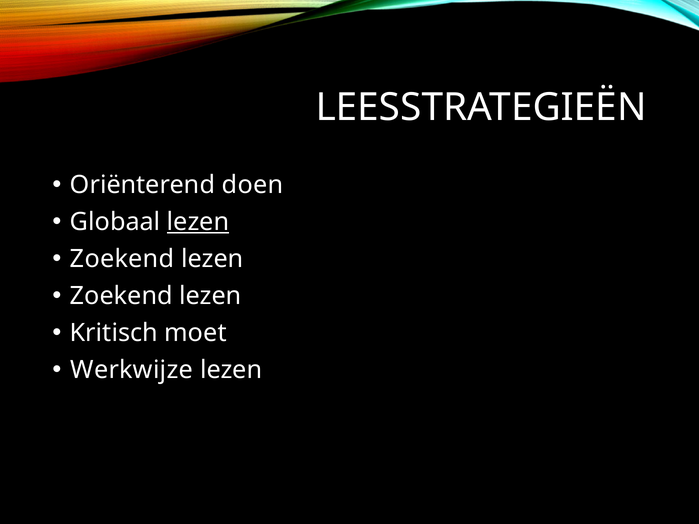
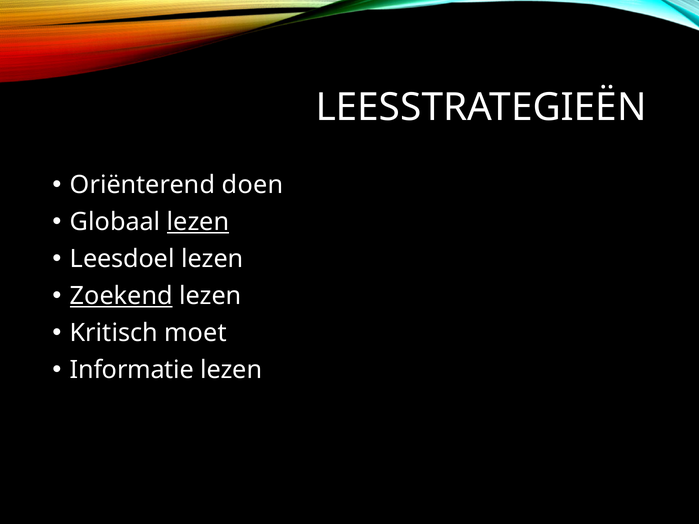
Zoekend at (122, 259): Zoekend -> Leesdoel
Zoekend at (121, 296) underline: none -> present
Werkwijze: Werkwijze -> Informatie
